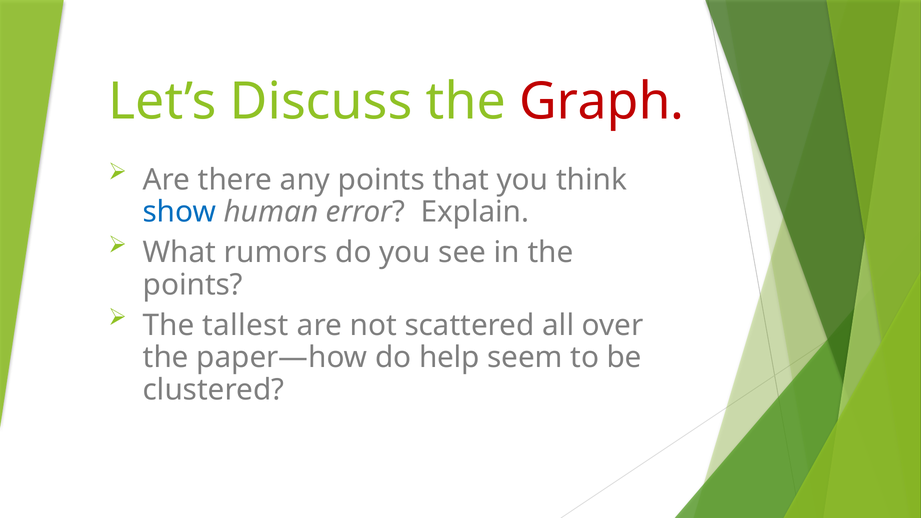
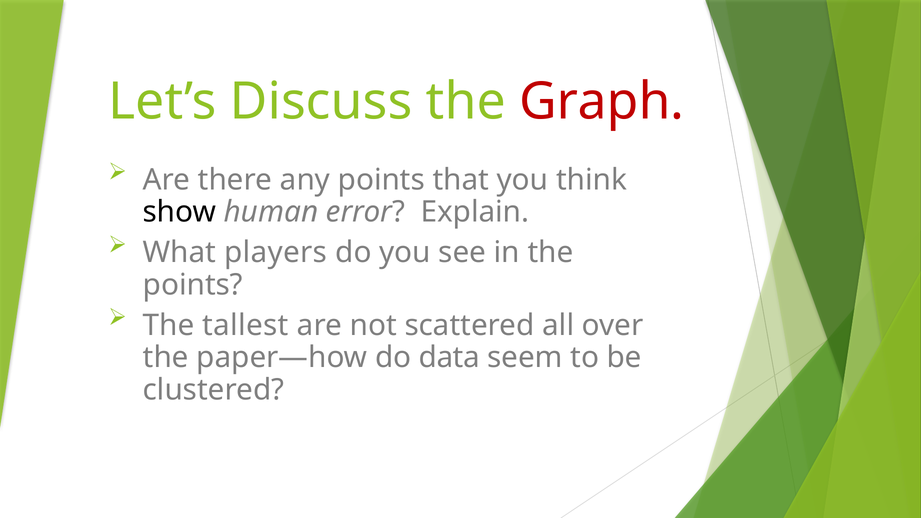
show colour: blue -> black
rumors: rumors -> players
help: help -> data
